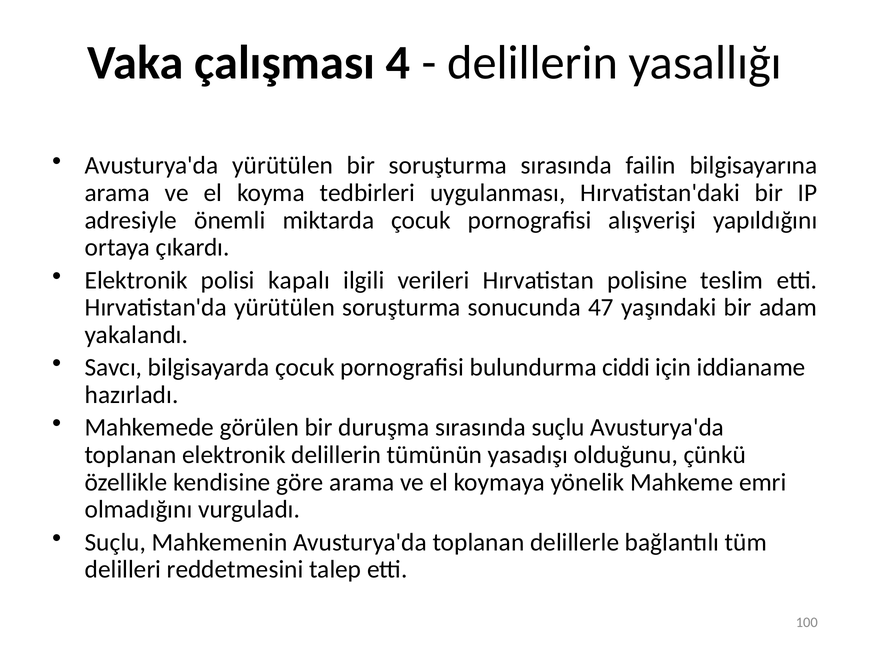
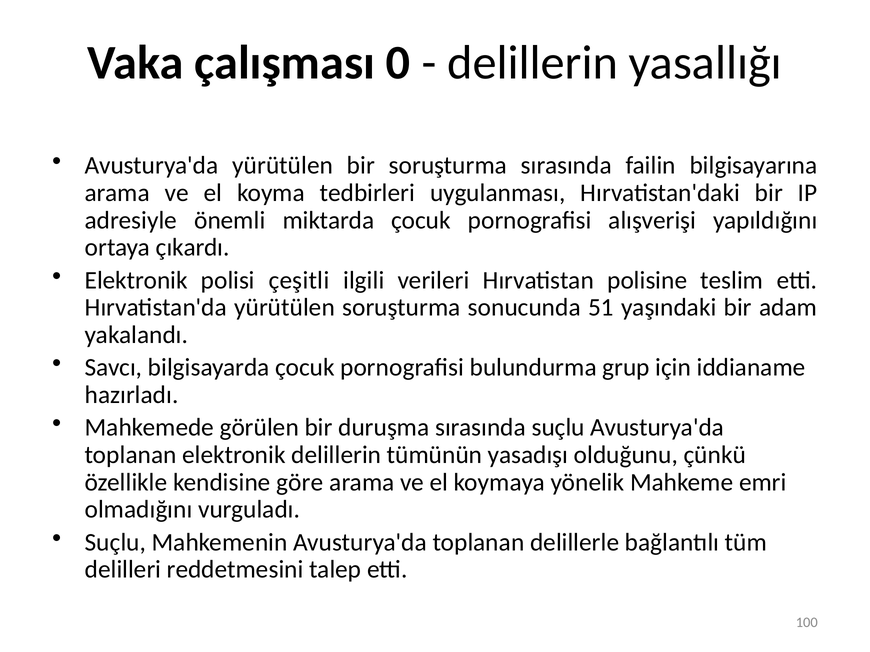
4: 4 -> 0
kapalı: kapalı -> çeşitli
47: 47 -> 51
ciddi: ciddi -> grup
